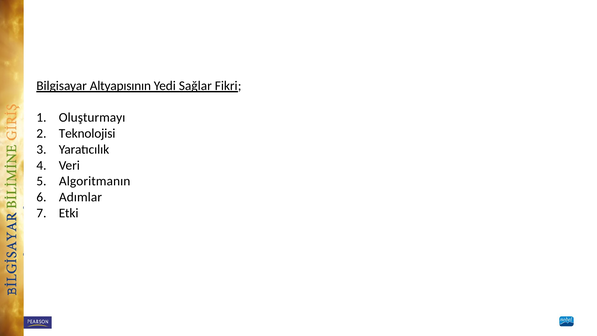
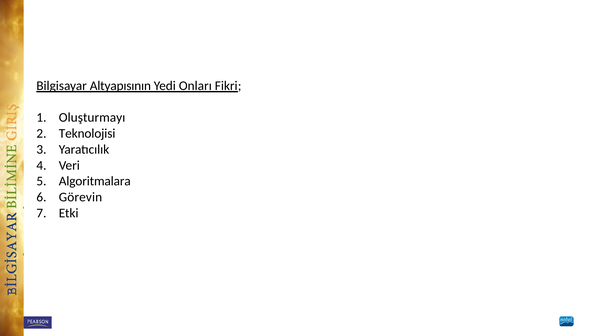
Sağlar: Sağlar -> Onları
Algoritmanın: Algoritmanın -> Algoritmalara
Adımlar: Adımlar -> Görevin
